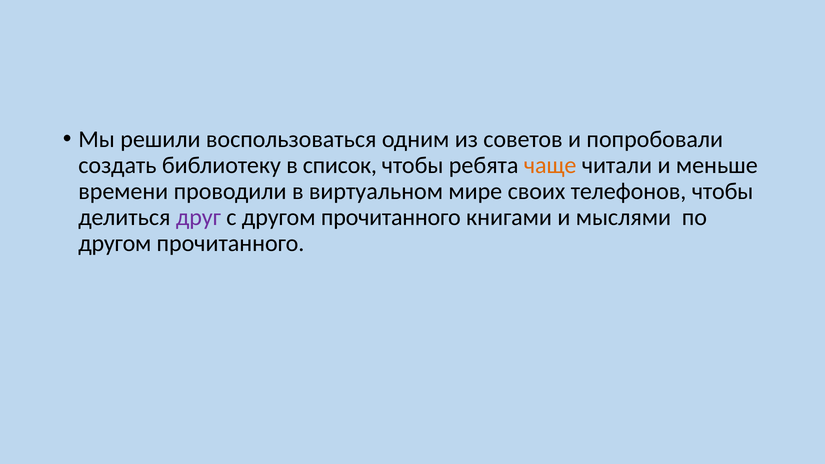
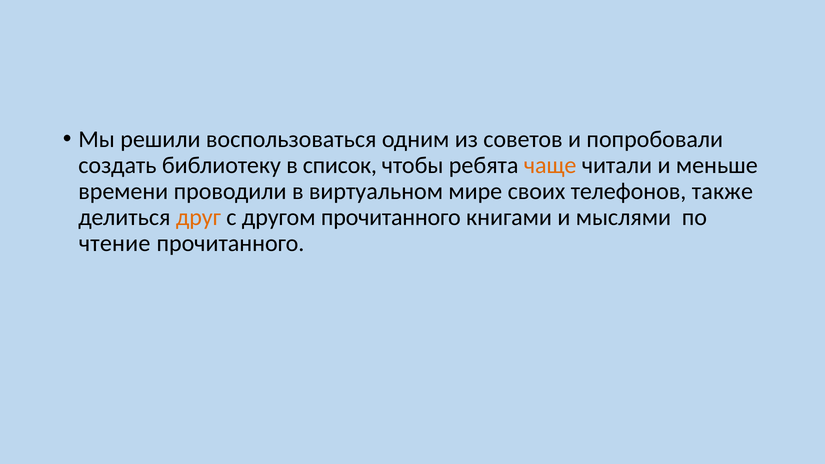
телефонов чтобы: чтобы -> также
друг colour: purple -> orange
другом at (115, 243): другом -> чтение
